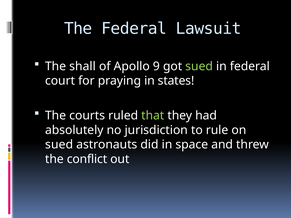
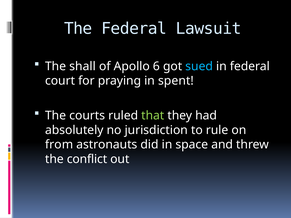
9: 9 -> 6
sued at (199, 66) colour: light green -> light blue
states: states -> spent
sued at (59, 145): sued -> from
